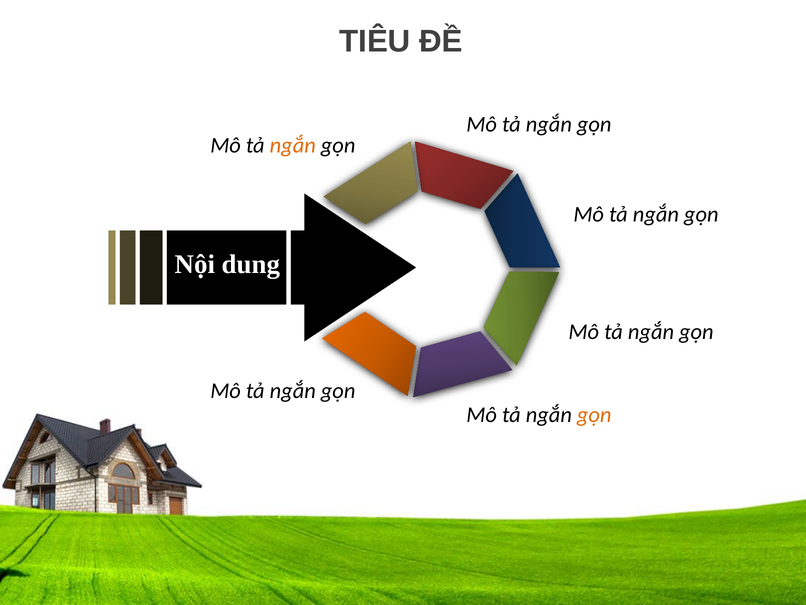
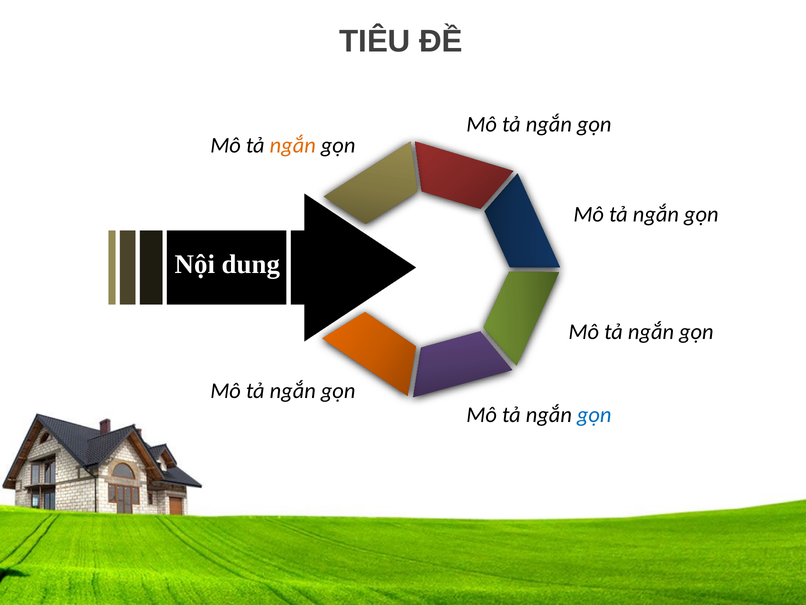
gọn at (594, 415) colour: orange -> blue
